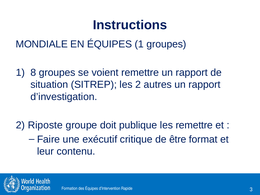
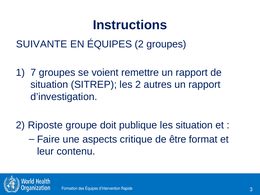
MONDIALE: MONDIALE -> SUIVANTE
ÉQUIPES 1: 1 -> 2
8: 8 -> 7
les remettre: remettre -> situation
exécutif: exécutif -> aspects
